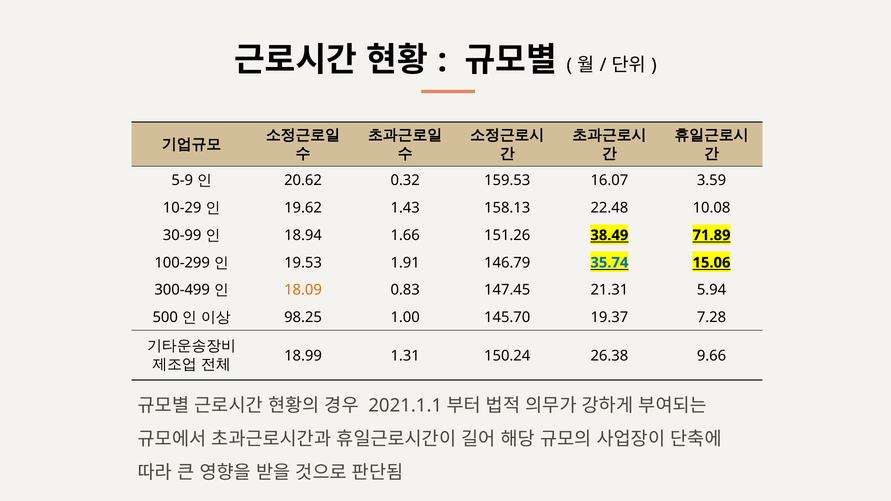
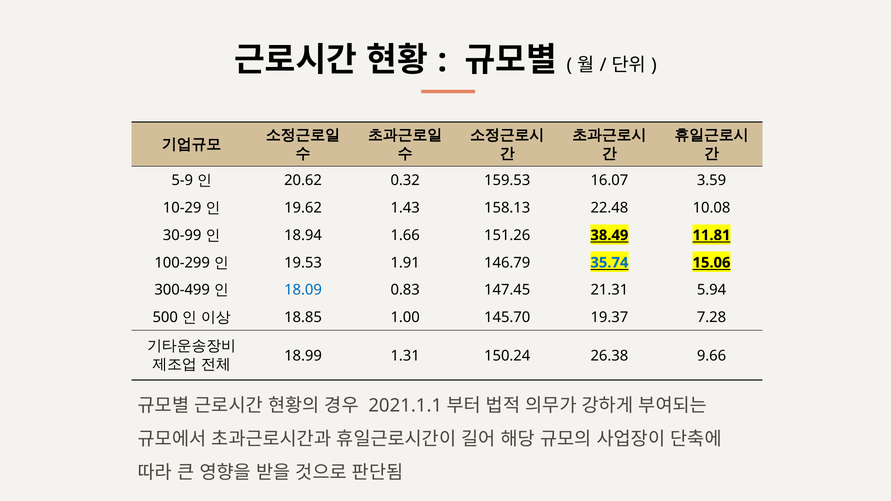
71.89: 71.89 -> 11.81
18.09 colour: orange -> blue
98.25: 98.25 -> 18.85
